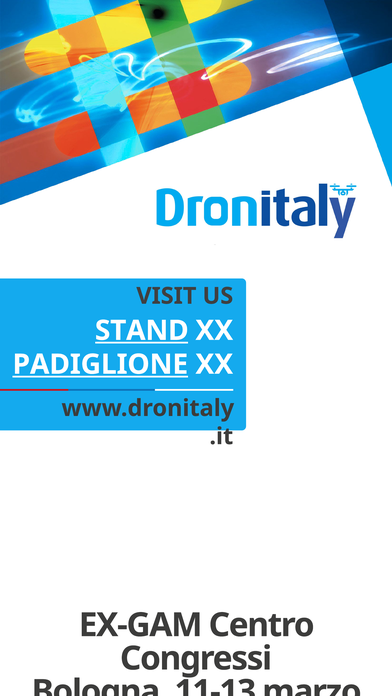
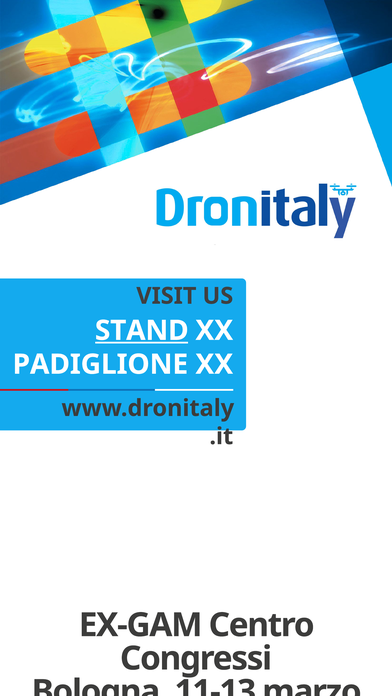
PADIGLIONE underline: present -> none
